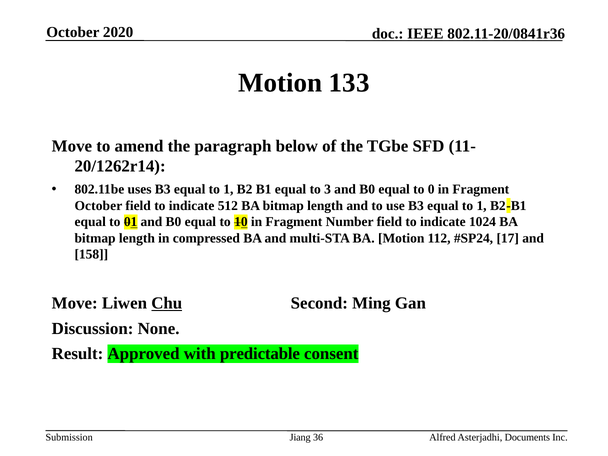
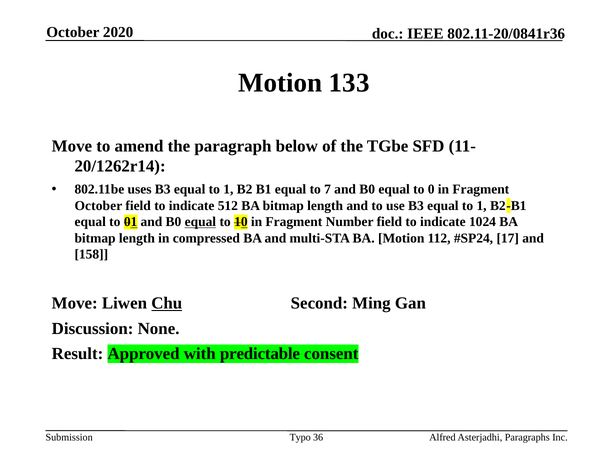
3: 3 -> 7
equal at (200, 222) underline: none -> present
Jiang: Jiang -> Typo
Documents: Documents -> Paragraphs
